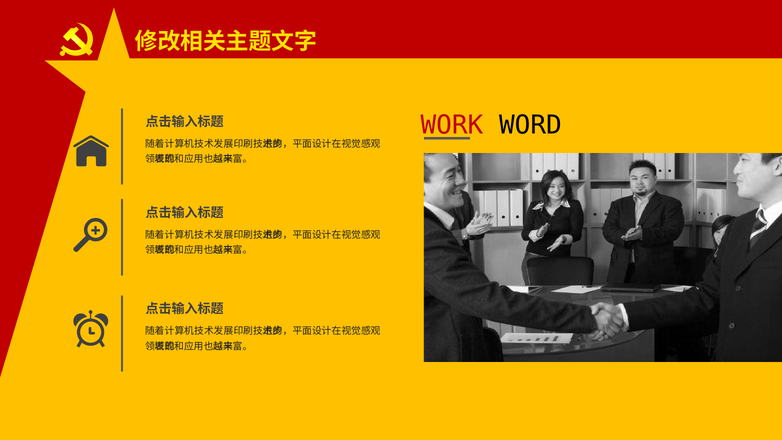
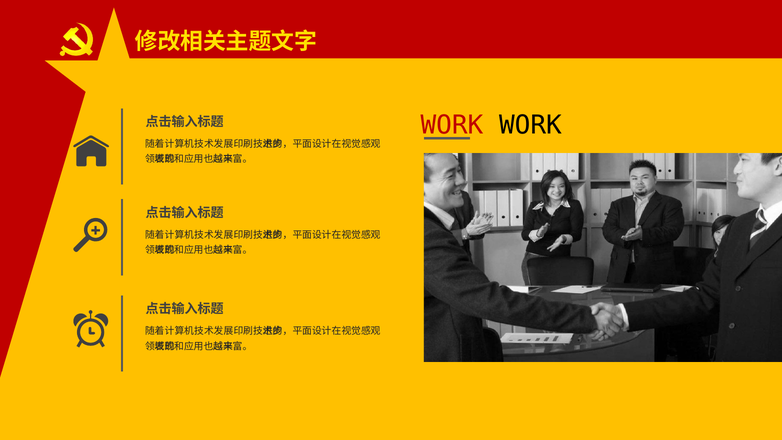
WORK WORD: WORD -> WORK
